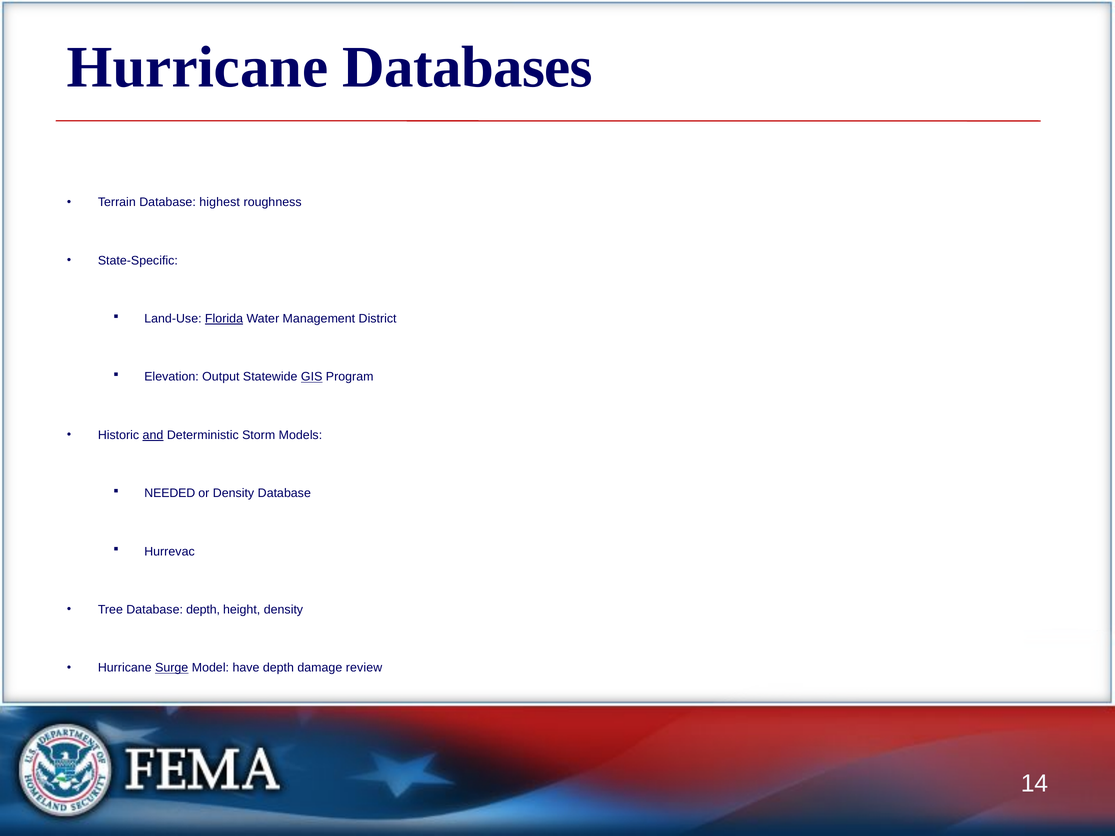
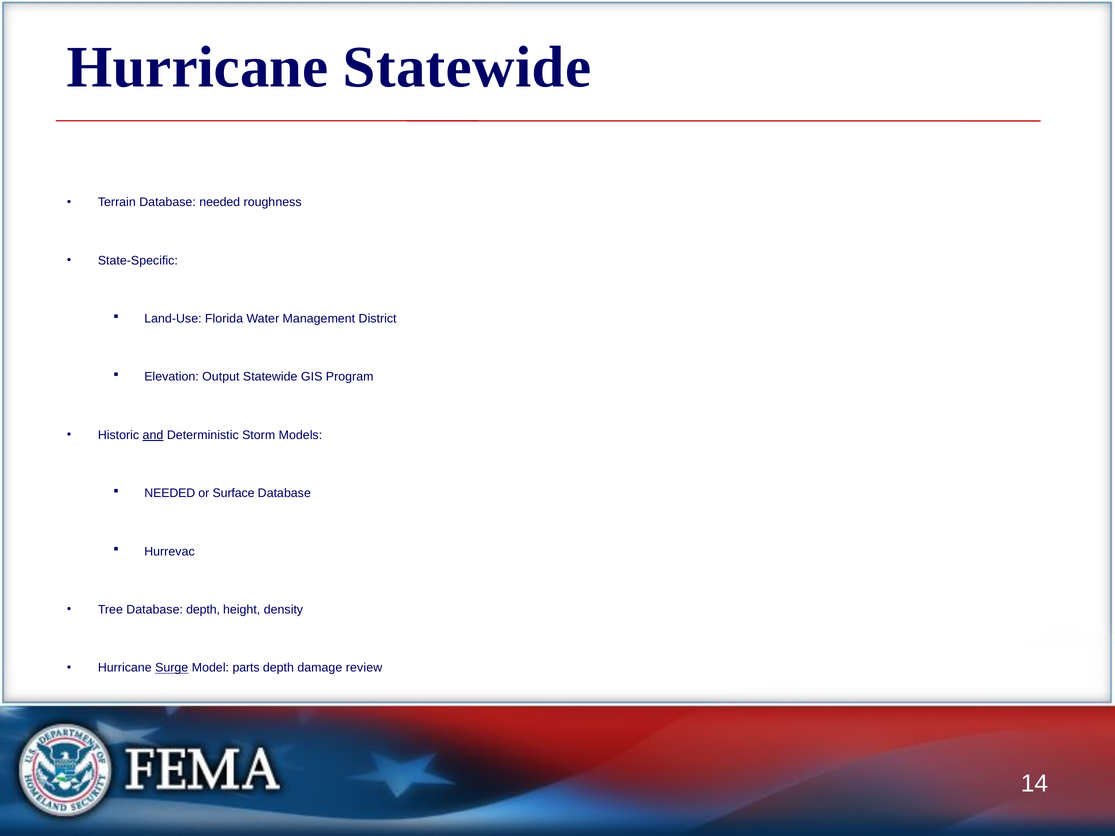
Hurricane Databases: Databases -> Statewide
Database highest: highest -> needed
Florida underline: present -> none
GIS underline: present -> none
or Density: Density -> Surface
have: have -> parts
